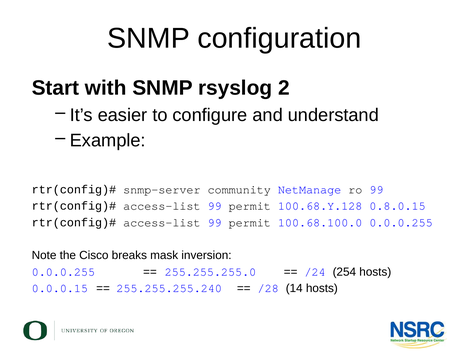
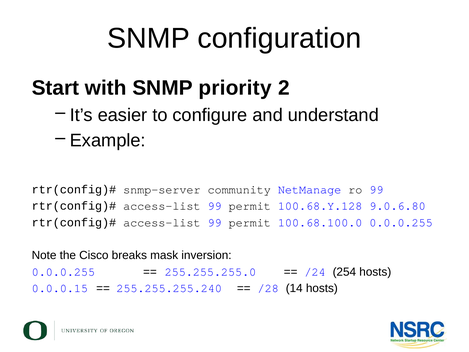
rsyslog: rsyslog -> priority
0.8.0.15: 0.8.0.15 -> 9.0.6.80
